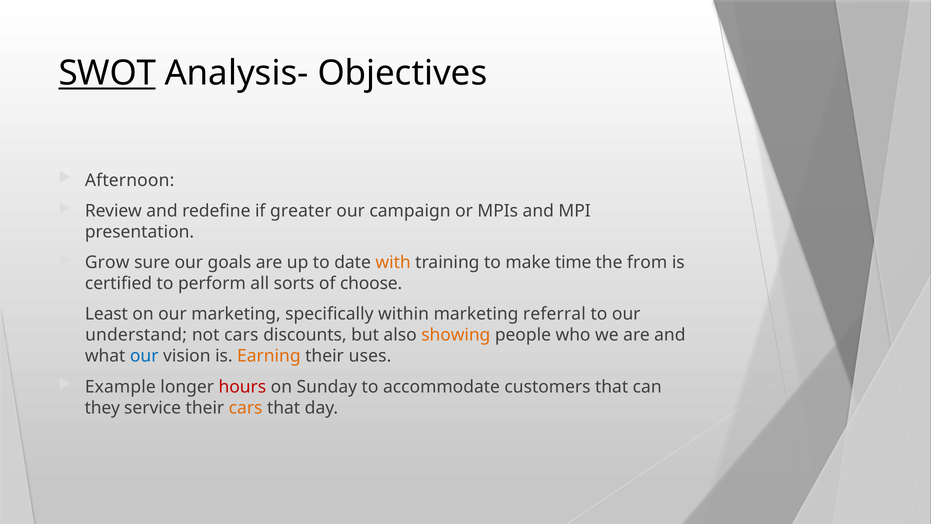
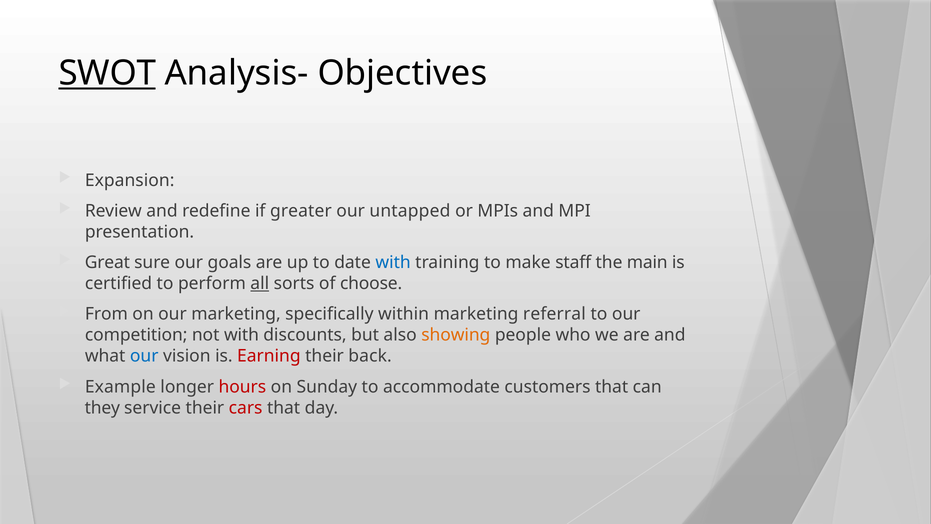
Afternoon: Afternoon -> Expansion
campaign: campaign -> untapped
Grow: Grow -> Great
with at (393, 262) colour: orange -> blue
time: time -> staff
from: from -> main
all underline: none -> present
Least: Least -> From
understand: understand -> competition
not cars: cars -> with
Earning colour: orange -> red
uses: uses -> back
cars at (246, 408) colour: orange -> red
